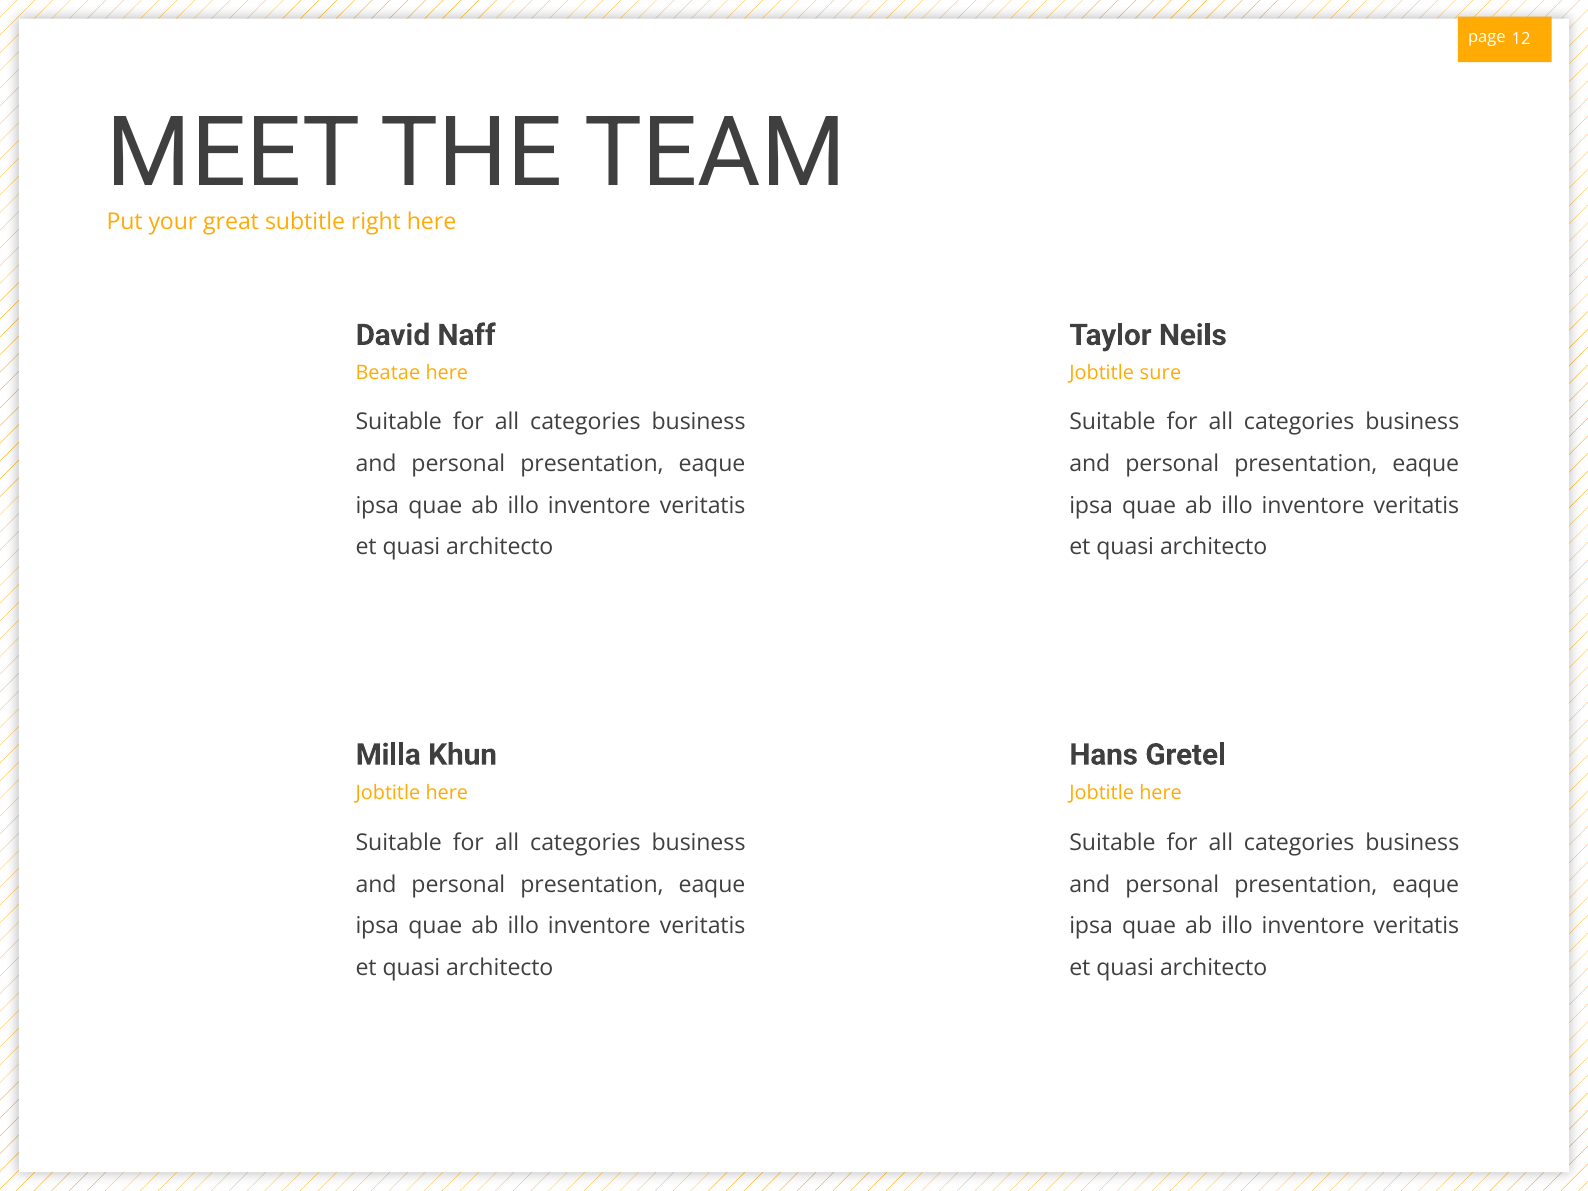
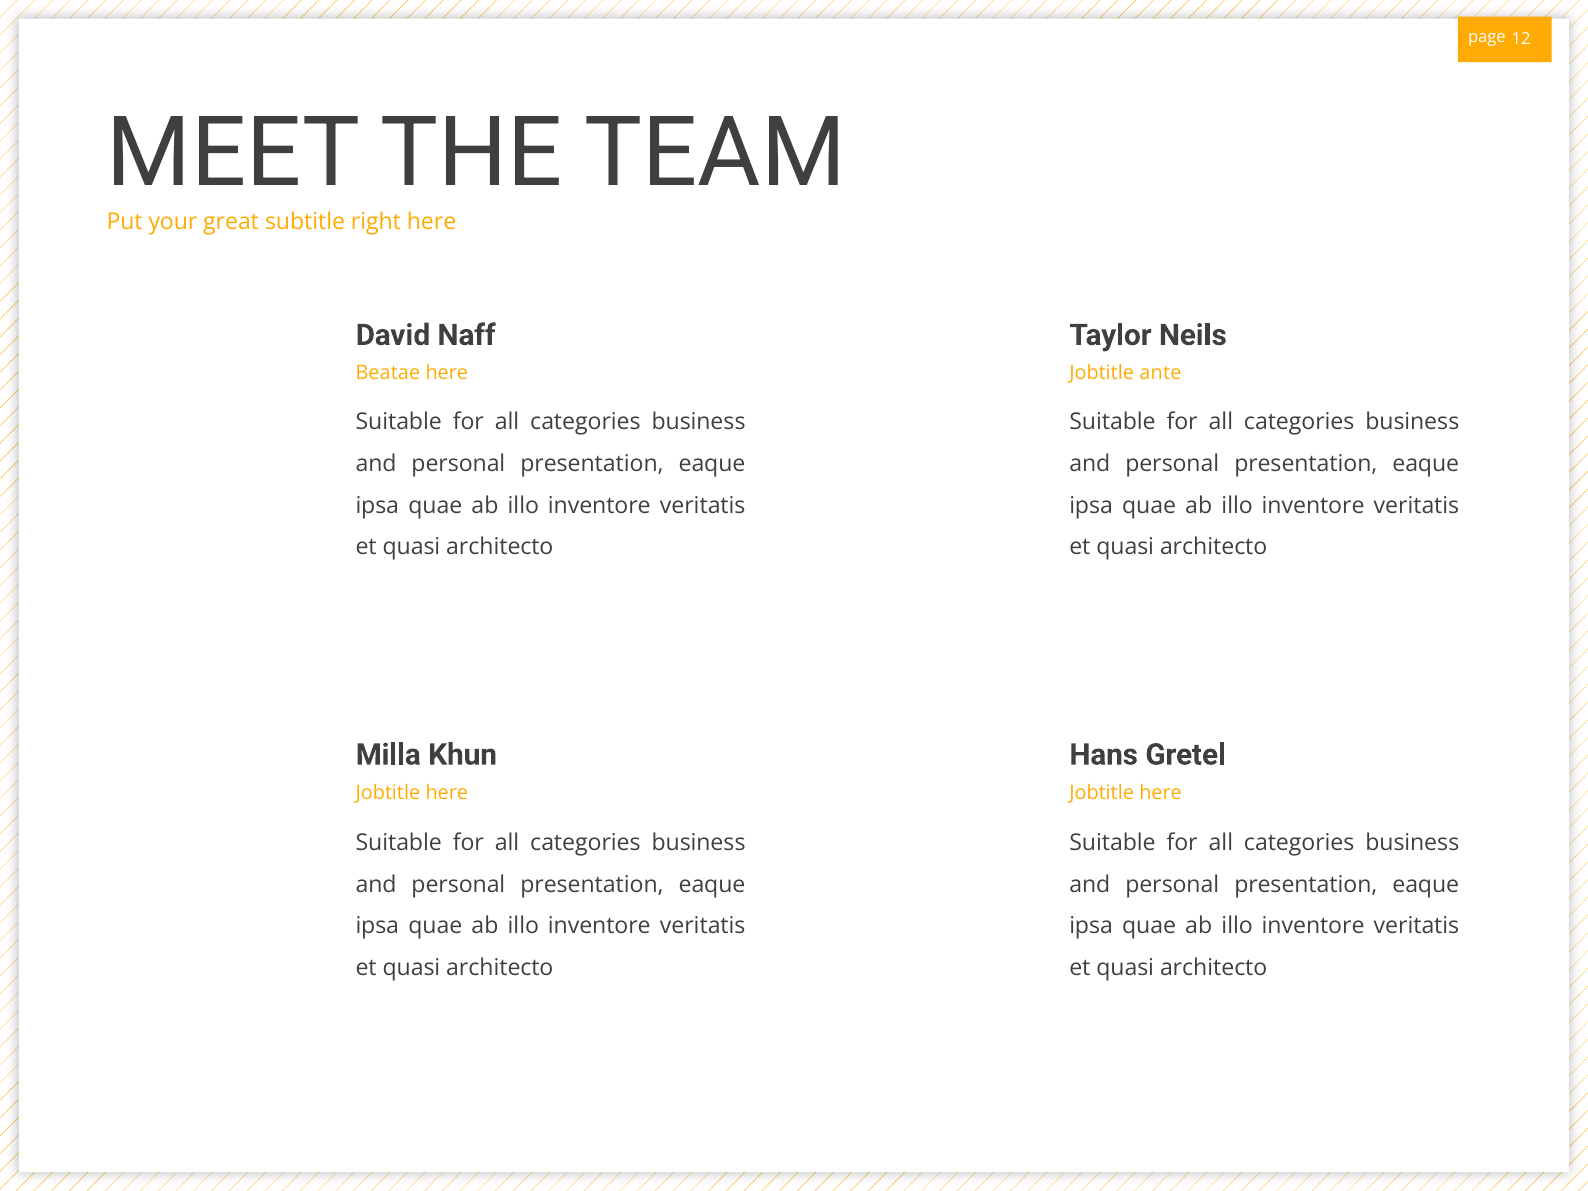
sure: sure -> ante
